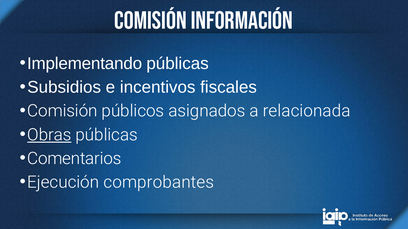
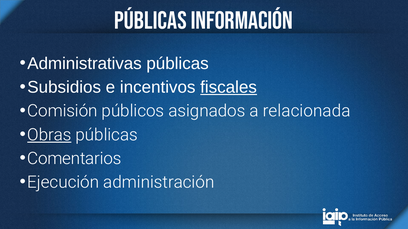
Comisión at (150, 21): Comisión -> Públicas
Implementando: Implementando -> Administrativas
fiscales underline: none -> present
comprobantes: comprobantes -> administración
